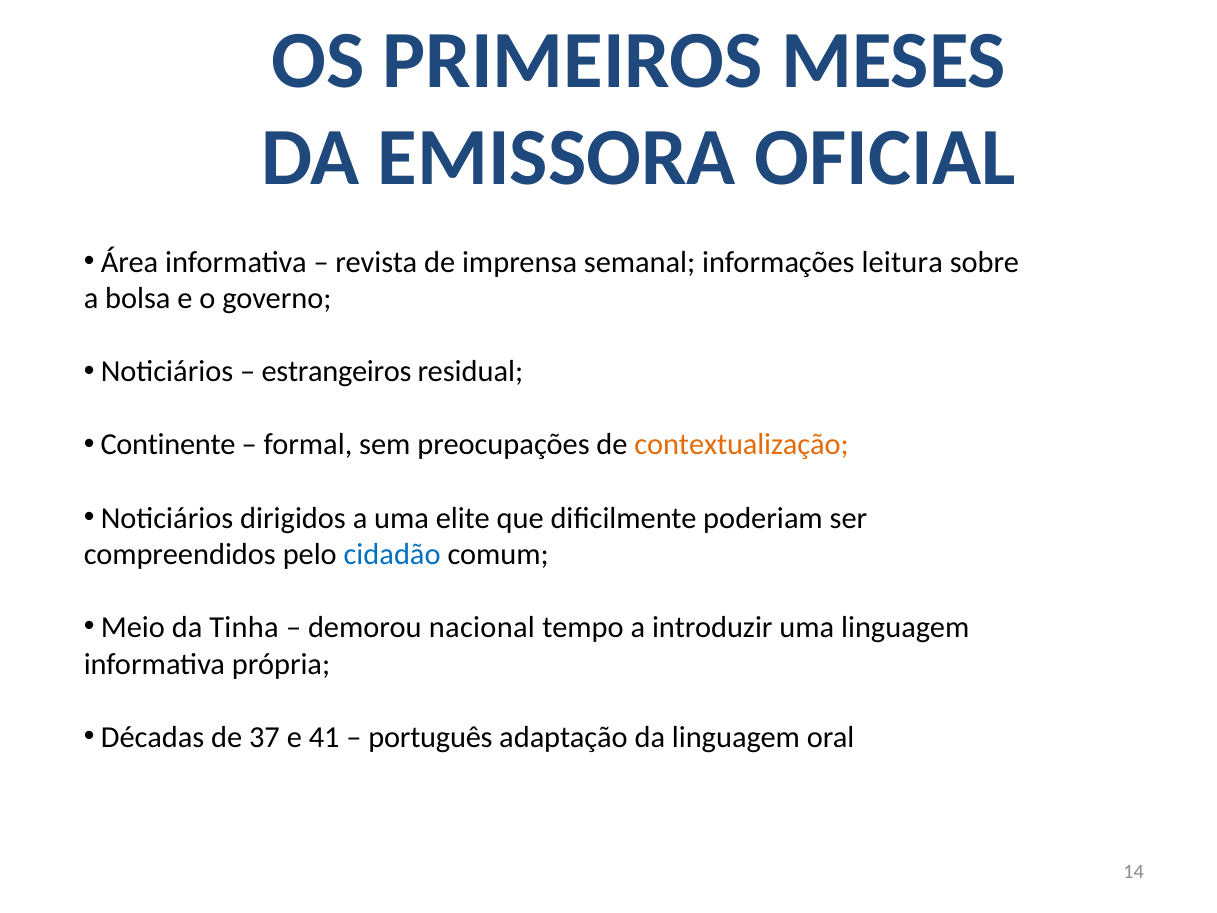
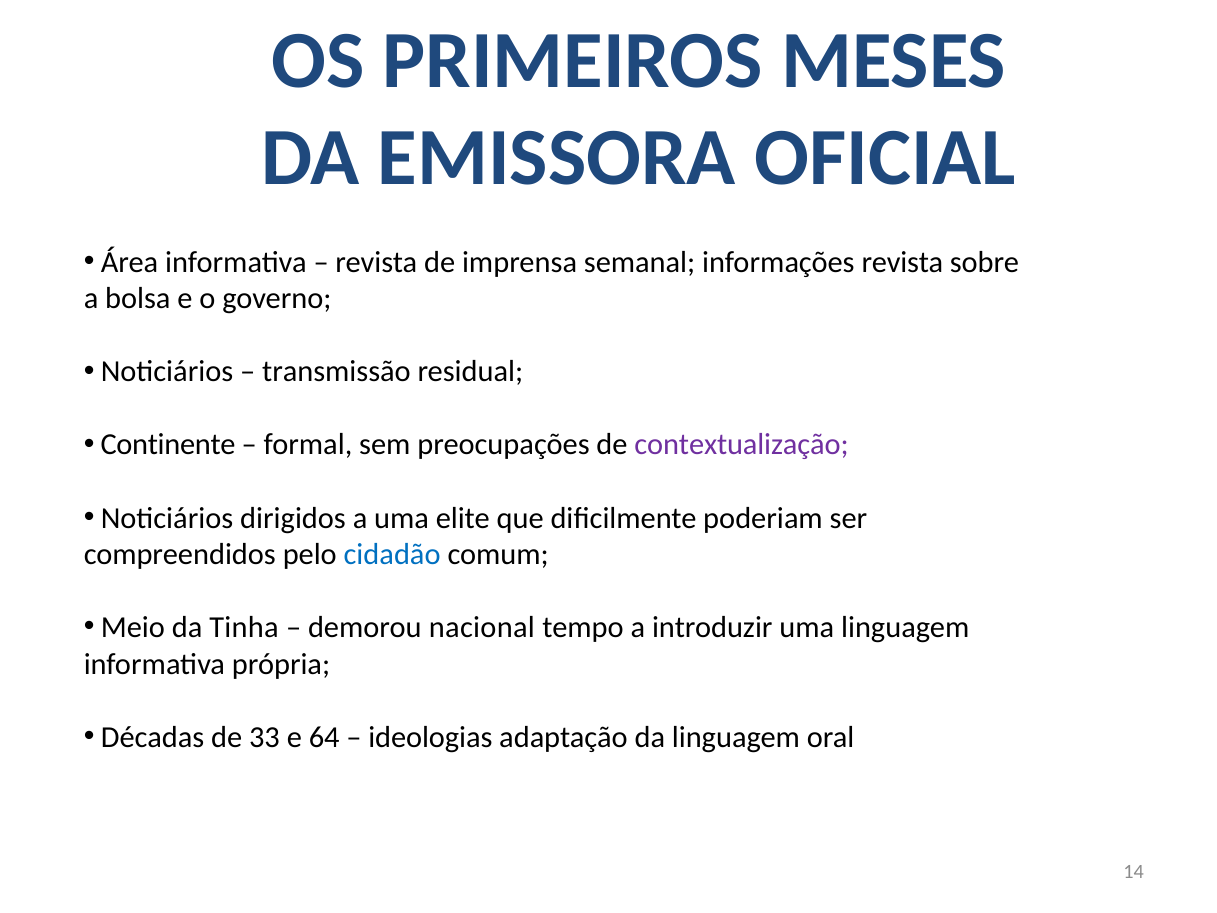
informações leitura: leitura -> revista
estrangeiros: estrangeiros -> transmissão
contextualização colour: orange -> purple
37: 37 -> 33
41: 41 -> 64
português: português -> ideologias
